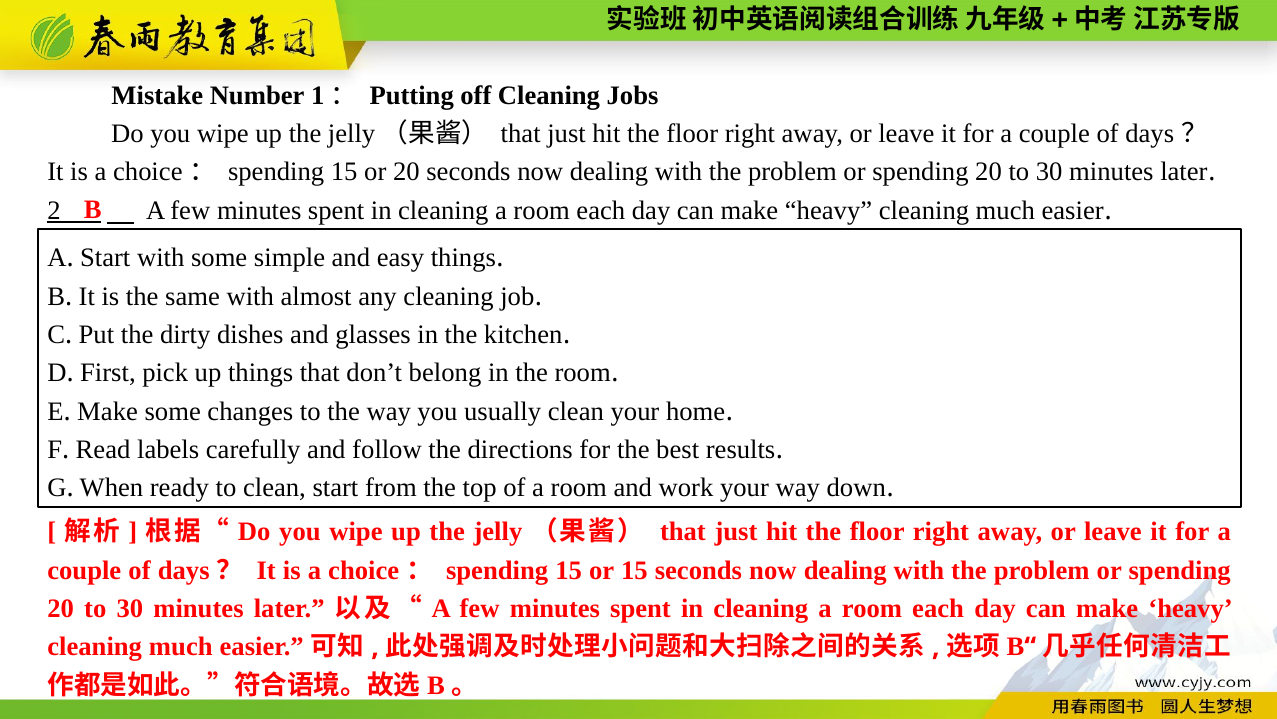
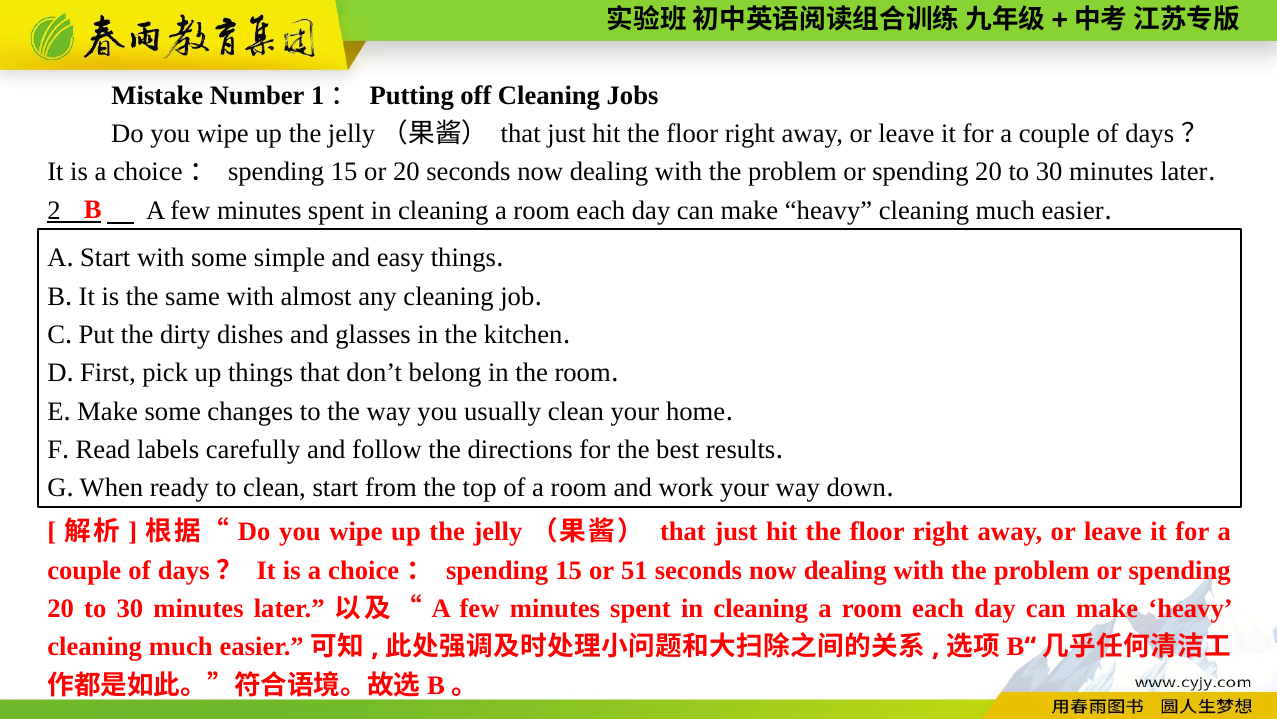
or 15: 15 -> 51
